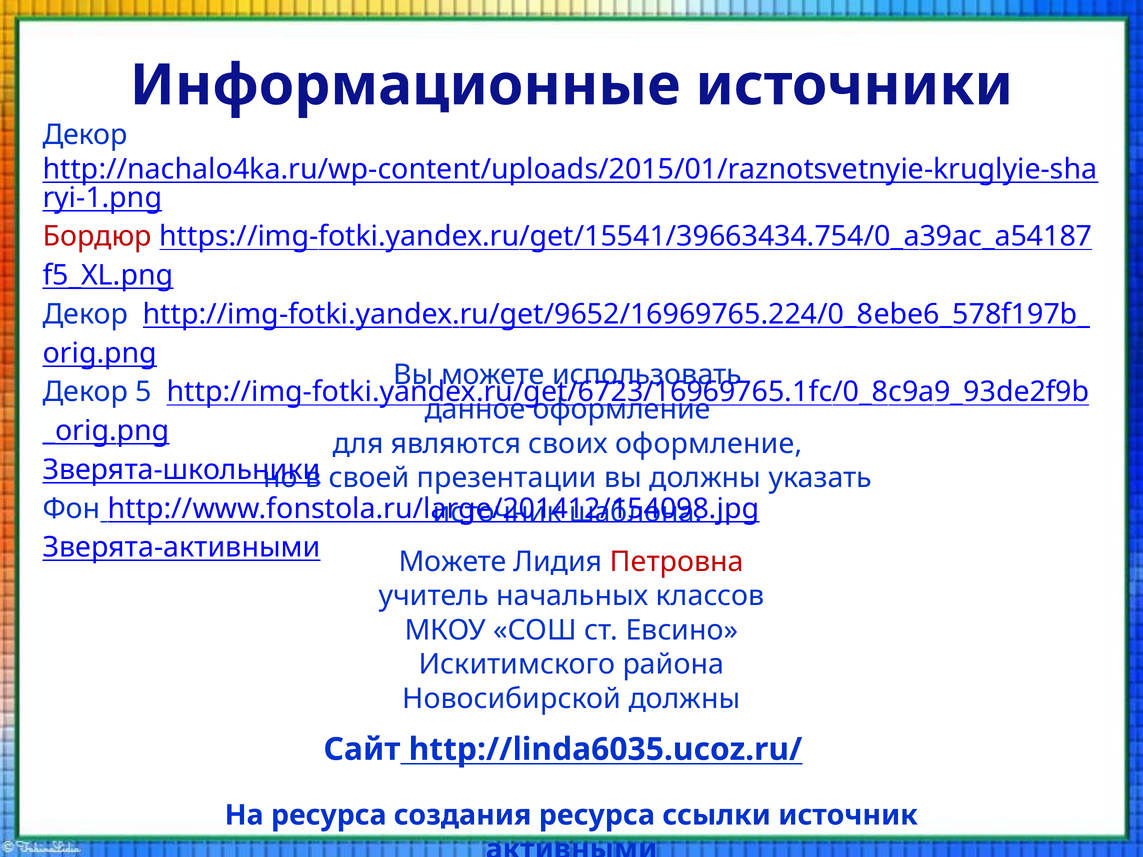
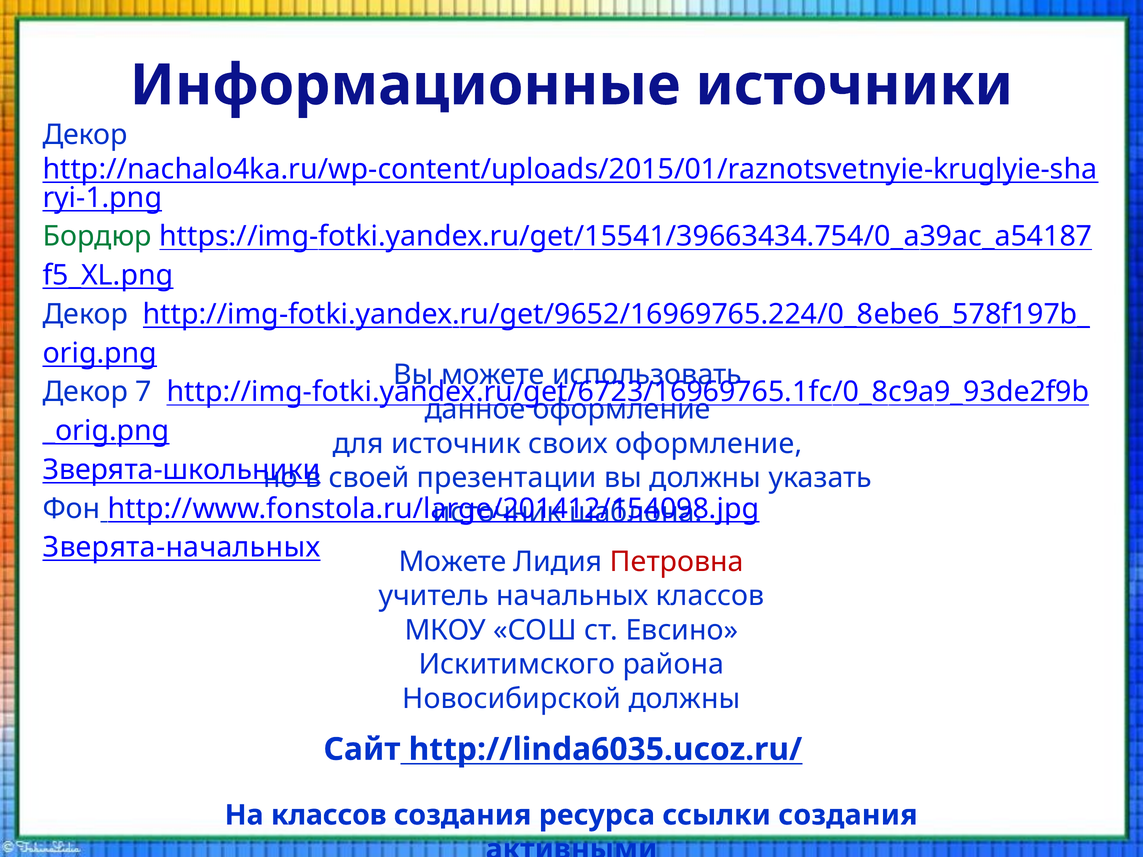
Бордюр colour: red -> green
5: 5 -> 7
для являются: являются -> источник
Зверята-активными: Зверята-активными -> Зверята-начальных
На ресурса: ресурса -> классов
ссылки источник: источник -> создания
